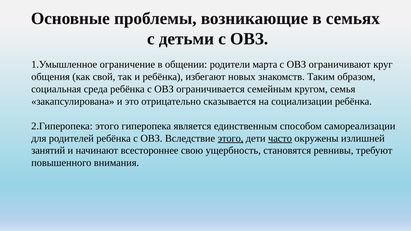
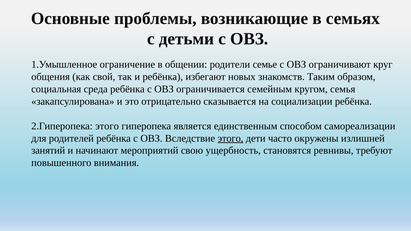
марта: марта -> семье
часто underline: present -> none
всестороннее: всестороннее -> мероприятий
